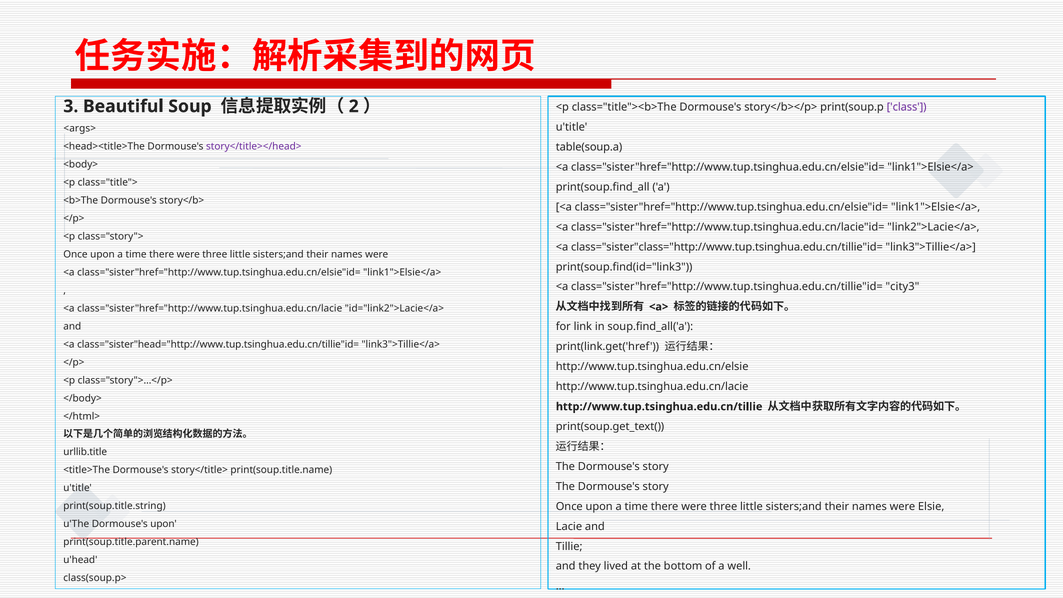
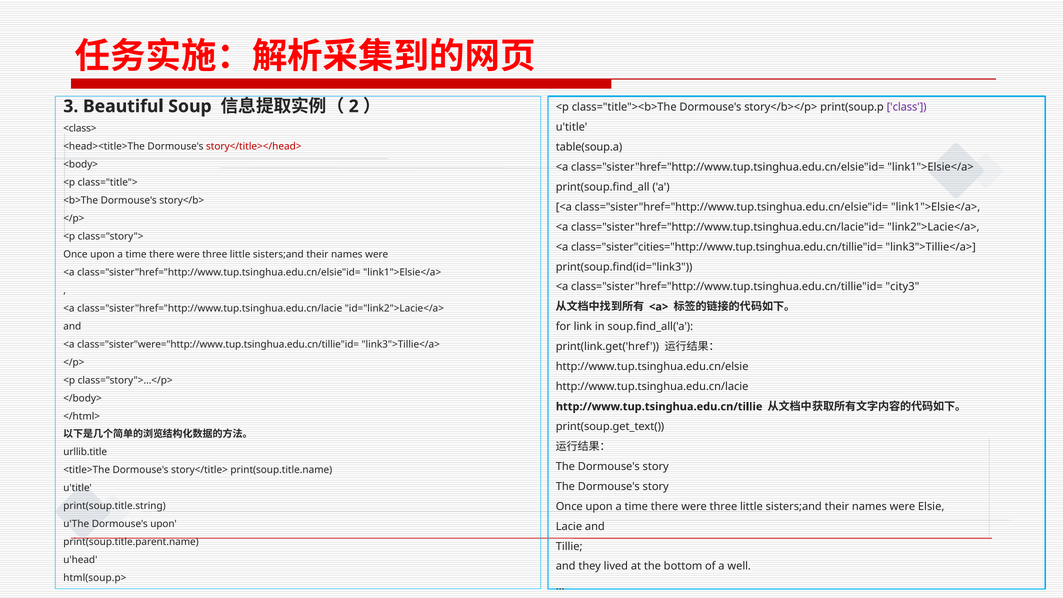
<args>: <args> -> <class>
story</title></head> colour: purple -> red
class="sister"class="http://www.tup.tsinghua.edu.cn/tillie"id=: class="sister"class="http://www.tup.tsinghua.edu.cn/tillie"id= -> class="sister"cities="http://www.tup.tsinghua.edu.cn/tillie"id=
class="sister"head="http://www.tup.tsinghua.edu.cn/tillie"id=: class="sister"head="http://www.tup.tsinghua.edu.cn/tillie"id= -> class="sister"were="http://www.tup.tsinghua.edu.cn/tillie"id=
class(soup.p>: class(soup.p> -> html(soup.p>
